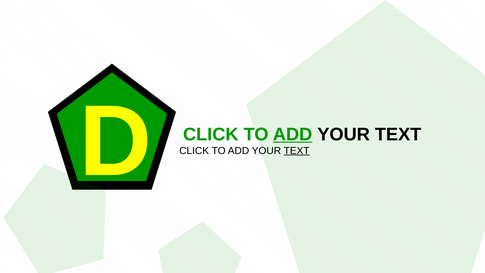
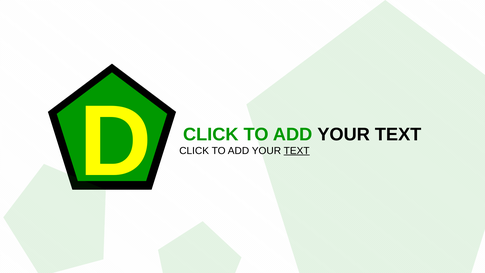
ADD at (293, 134) underline: present -> none
